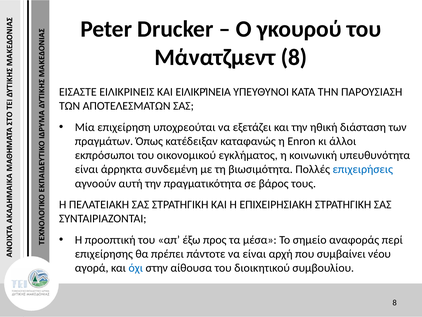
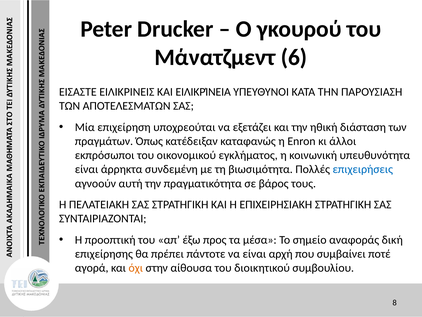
Μάνατζμεντ 8: 8 -> 6
περί: περί -> δική
νέου: νέου -> ποτέ
όχι colour: blue -> orange
